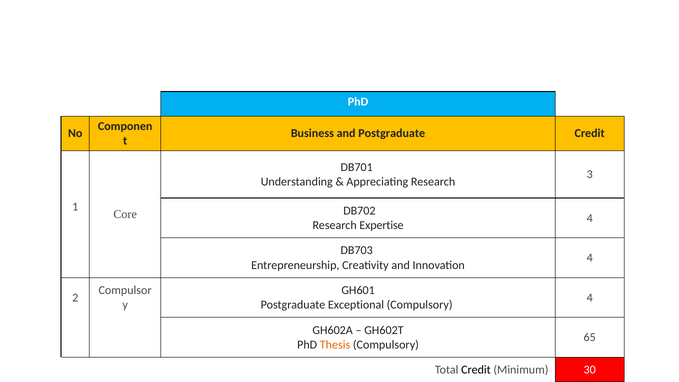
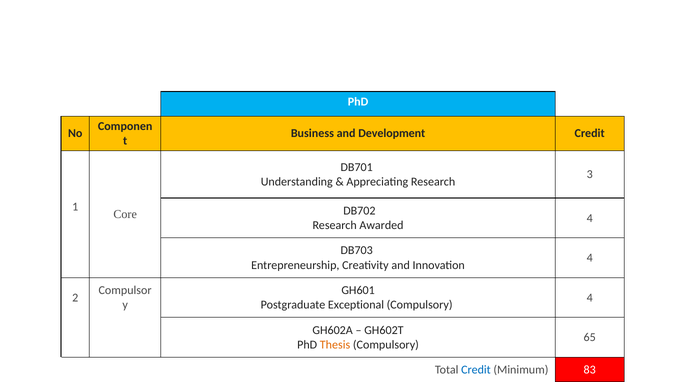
and Postgraduate: Postgraduate -> Development
Expertise: Expertise -> Awarded
Credit at (476, 370) colour: black -> blue
30: 30 -> 83
